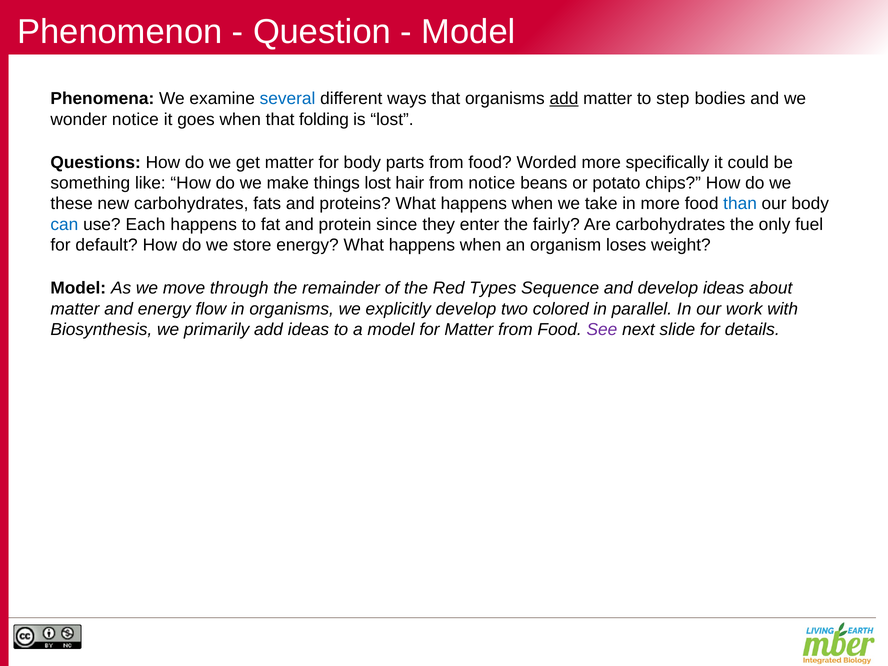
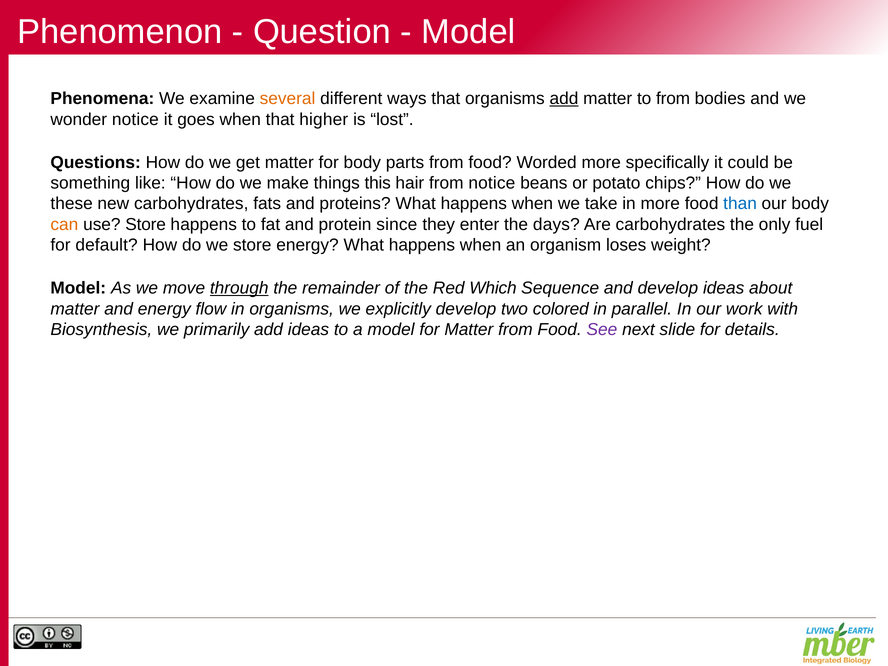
several colour: blue -> orange
to step: step -> from
folding: folding -> higher
things lost: lost -> this
can colour: blue -> orange
use Each: Each -> Store
fairly: fairly -> days
through underline: none -> present
Types: Types -> Which
